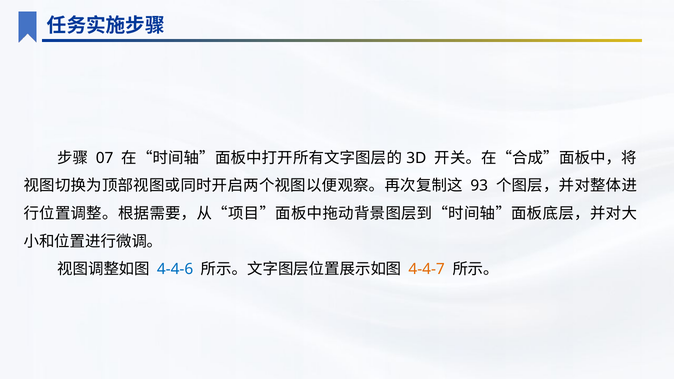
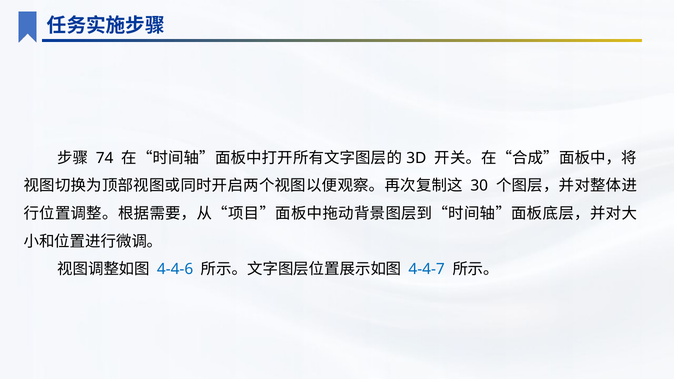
07: 07 -> 74
93: 93 -> 30
4-4-7 colour: orange -> blue
